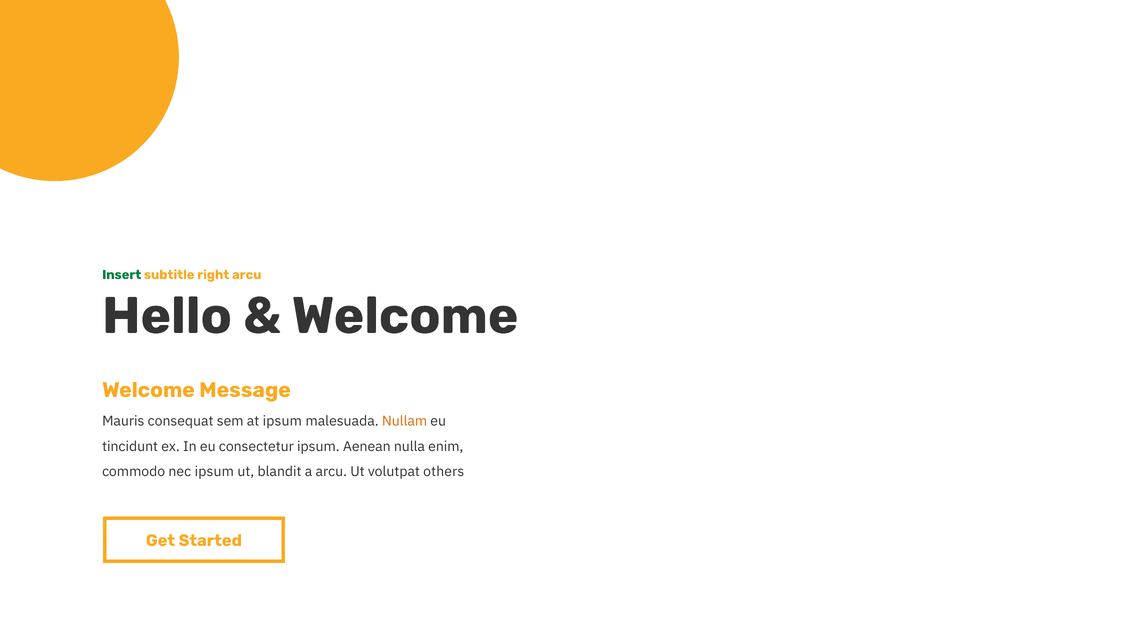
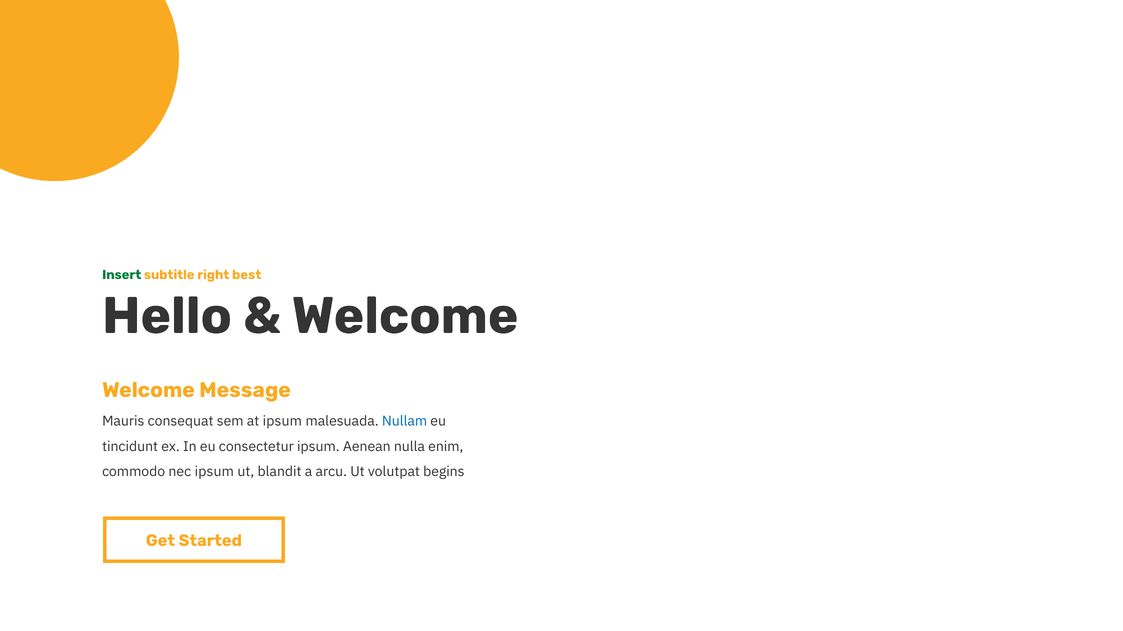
right arcu: arcu -> best
Nullam colour: orange -> blue
others: others -> begins
